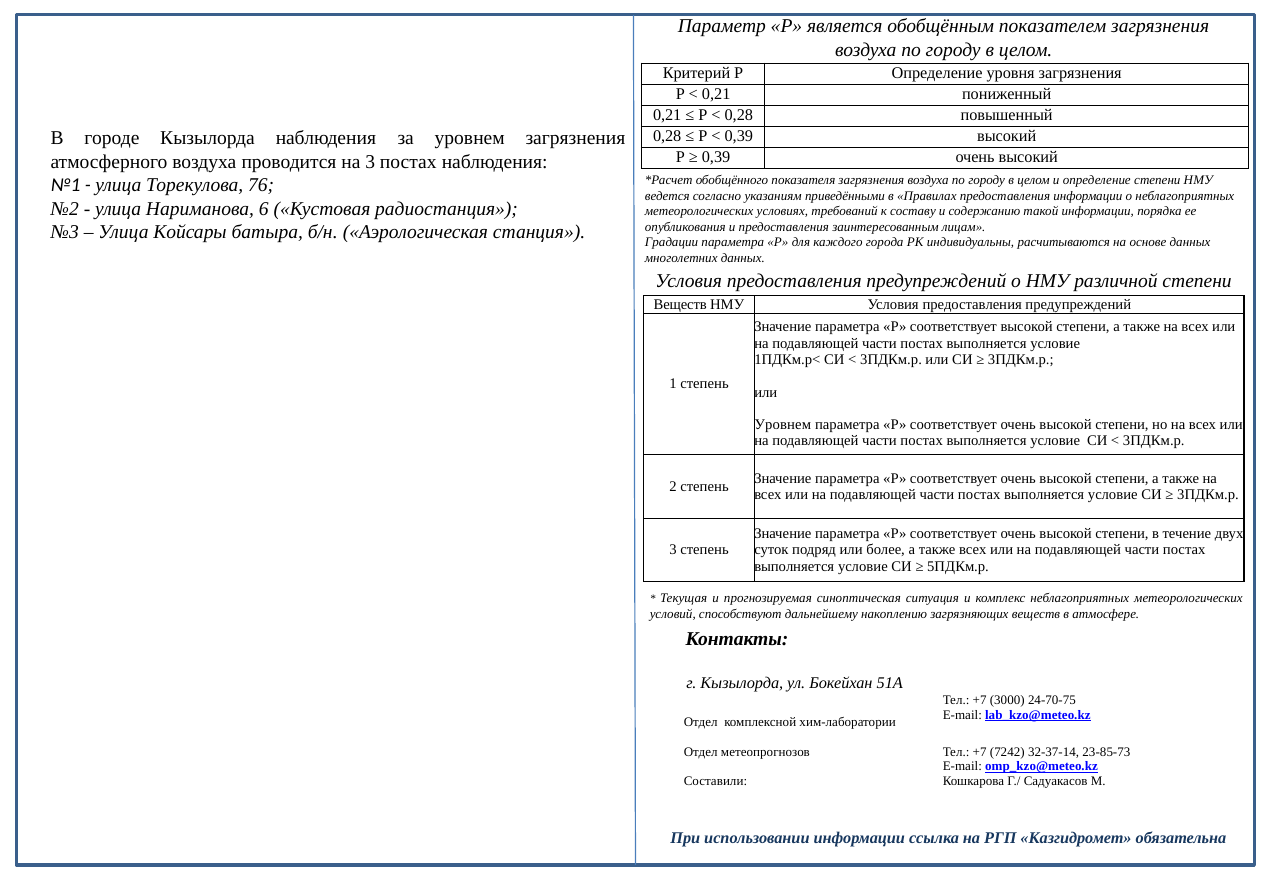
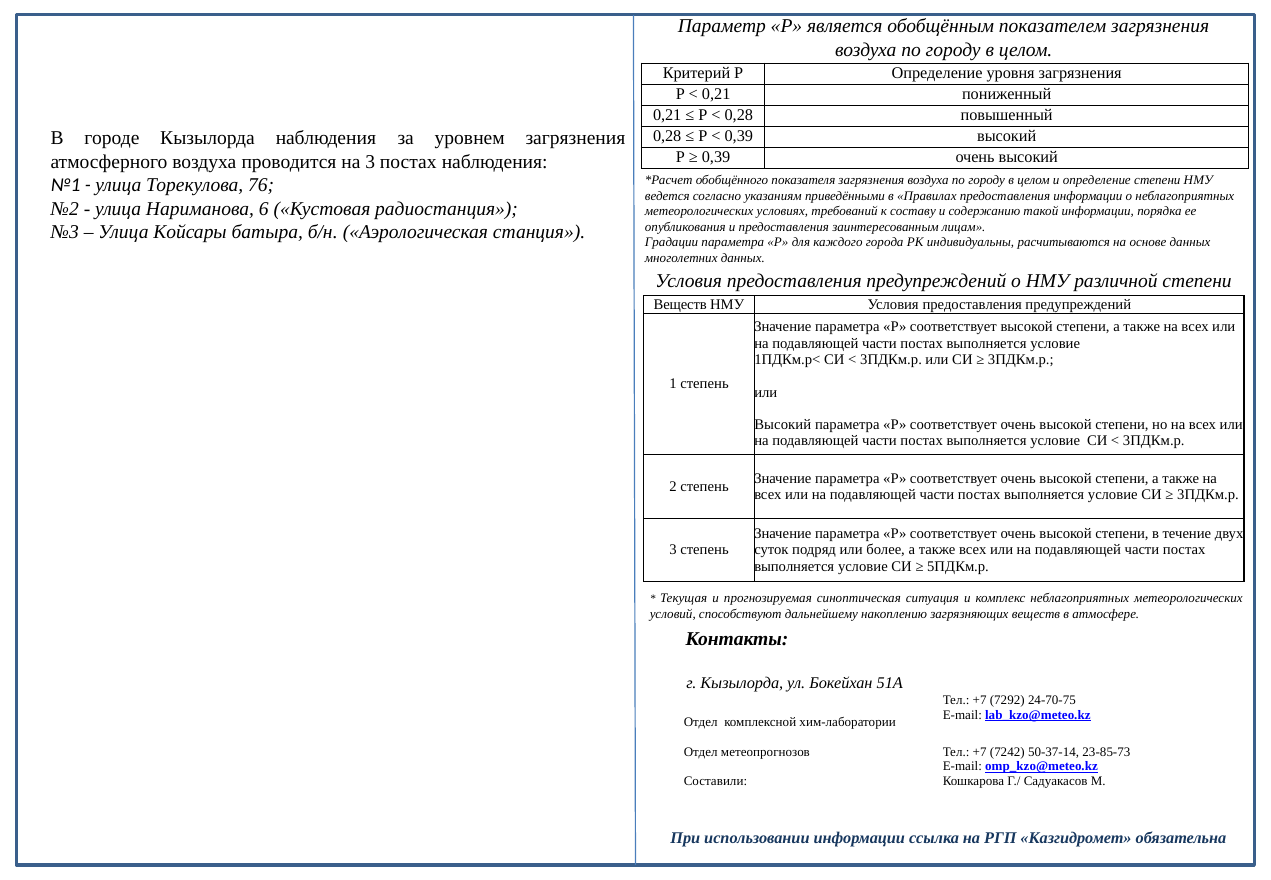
Уровнем at (783, 425): Уровнем -> Высокий
3000: 3000 -> 7292
32-37-14: 32-37-14 -> 50-37-14
